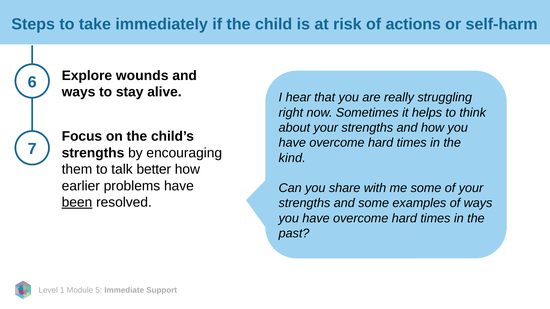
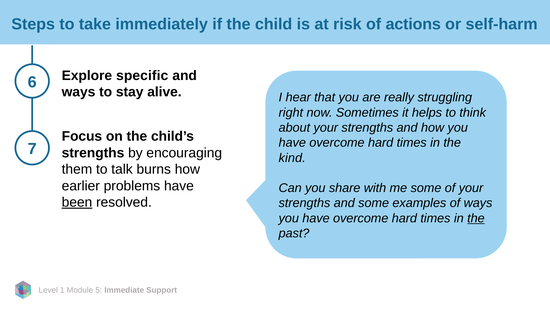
wounds: wounds -> specific
better: better -> burns
the at (476, 219) underline: none -> present
